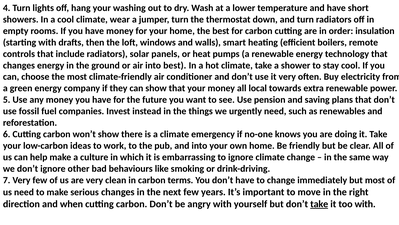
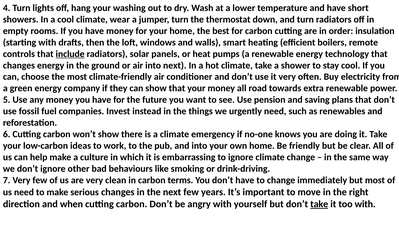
include underline: none -> present
into best: best -> next
local: local -> road
